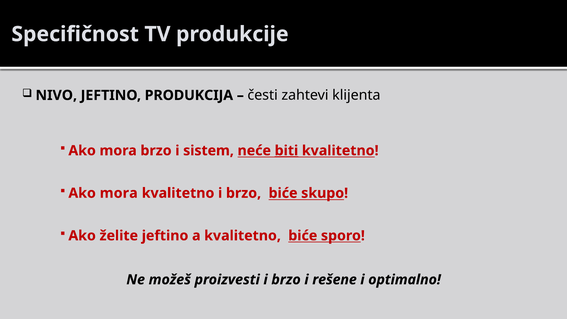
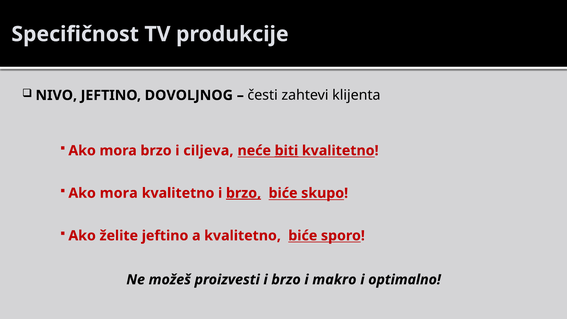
PRODUKCIJA: PRODUKCIJA -> DOVOLJNOG
sistem: sistem -> ciljeva
brzo at (244, 193) underline: none -> present
rešene: rešene -> makro
